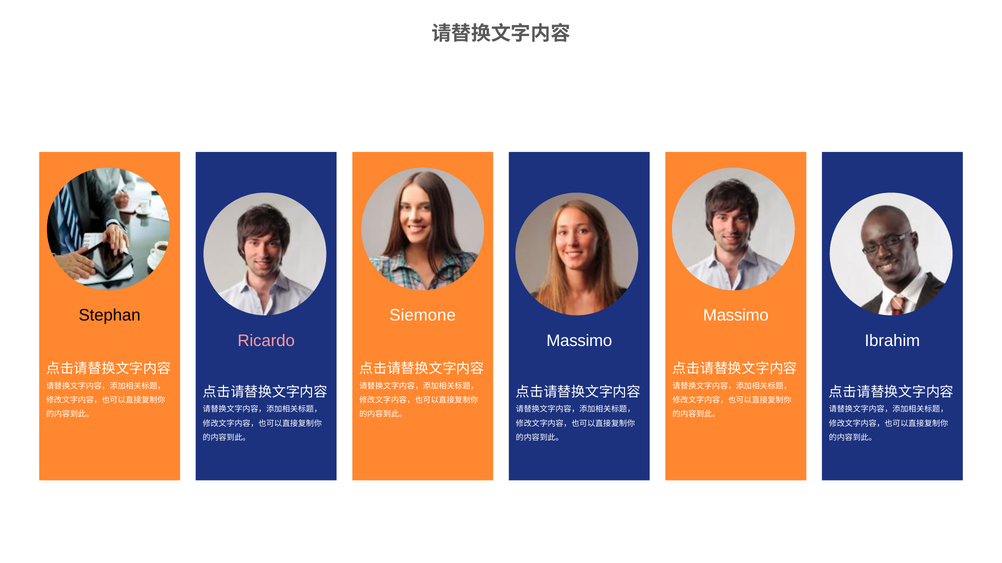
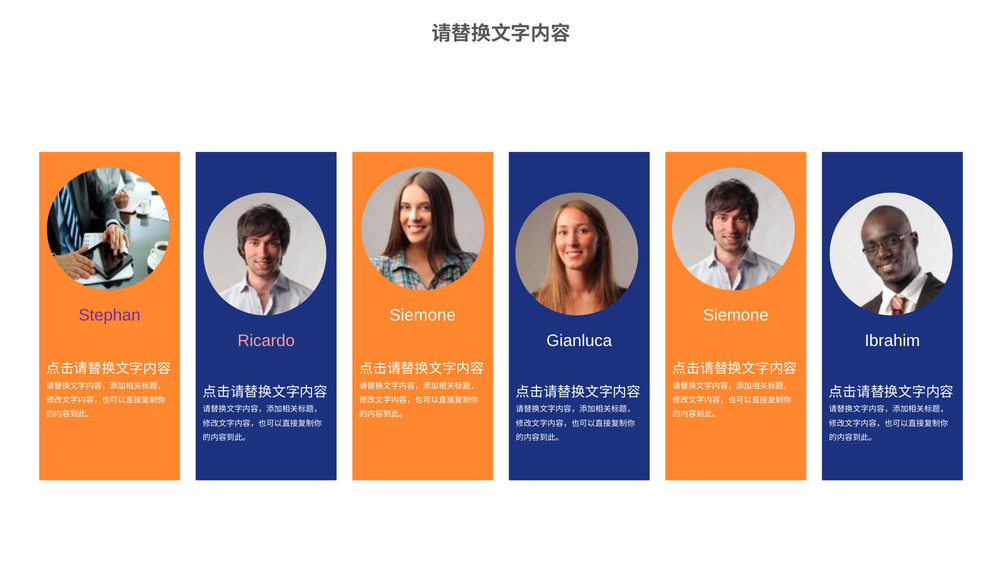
Stephan colour: black -> purple
Massimo at (736, 316): Massimo -> Siemone
Massimo at (579, 341): Massimo -> Gianluca
